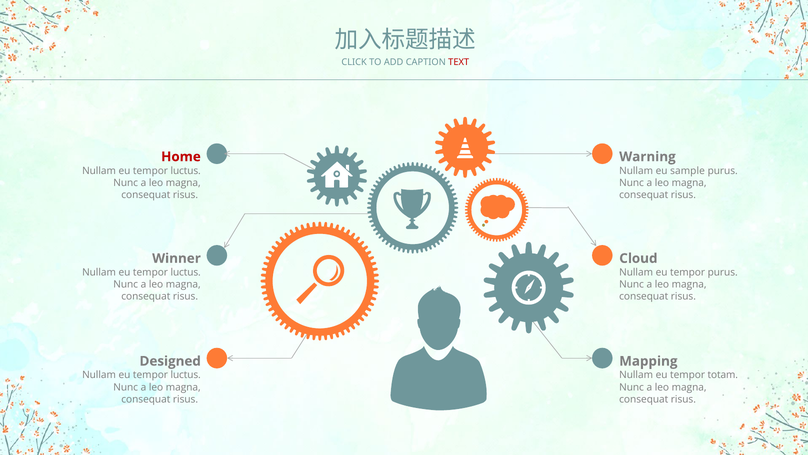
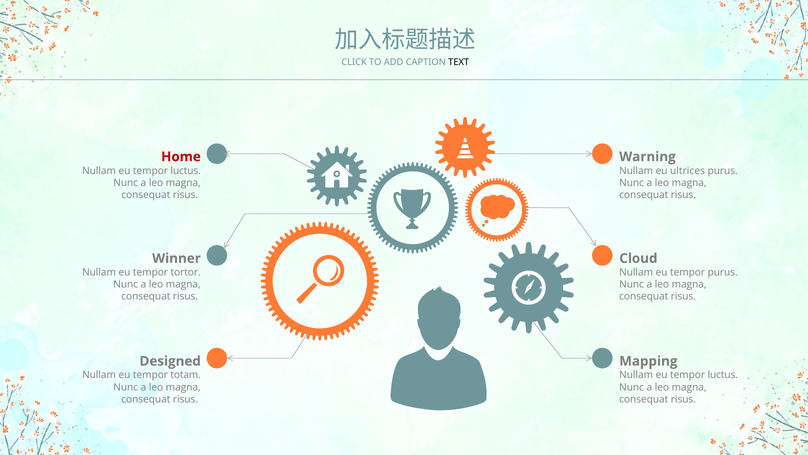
TEXT colour: red -> black
sample: sample -> ultrices
luctus at (186, 272): luctus -> tortor
luctus at (186, 375): luctus -> totam
totam at (723, 375): totam -> luctus
